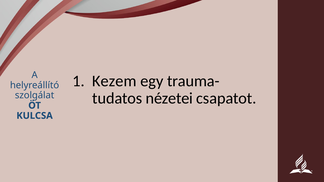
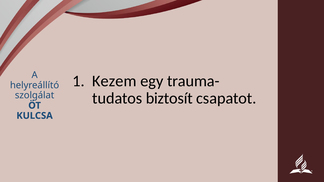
nézetei: nézetei -> biztosít
